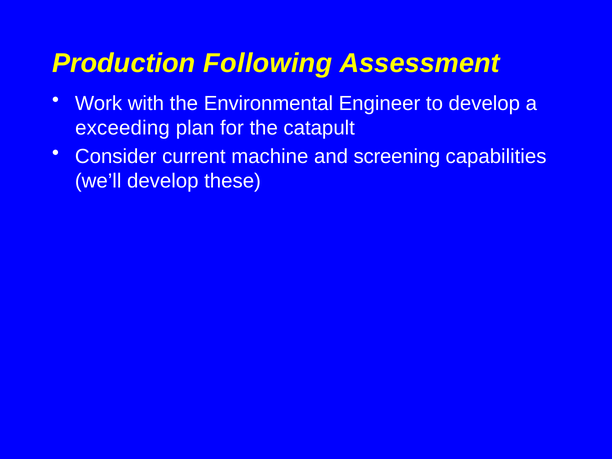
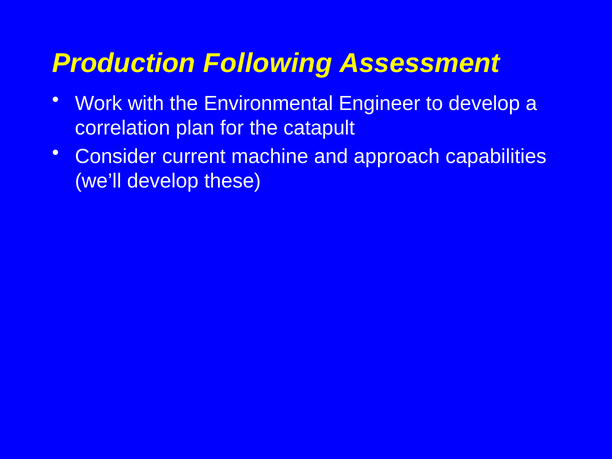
exceeding: exceeding -> correlation
screening: screening -> approach
